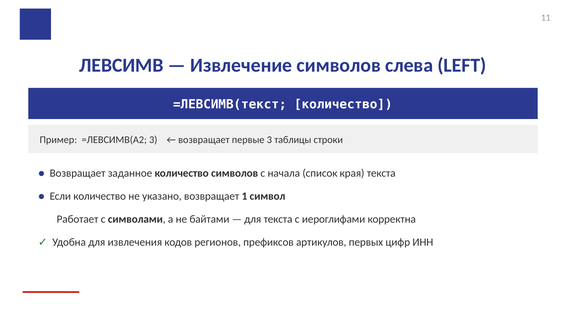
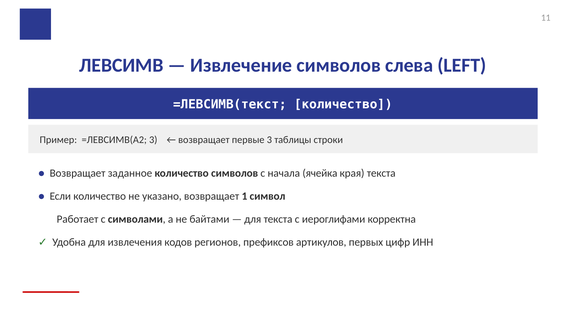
список: список -> ячейка
